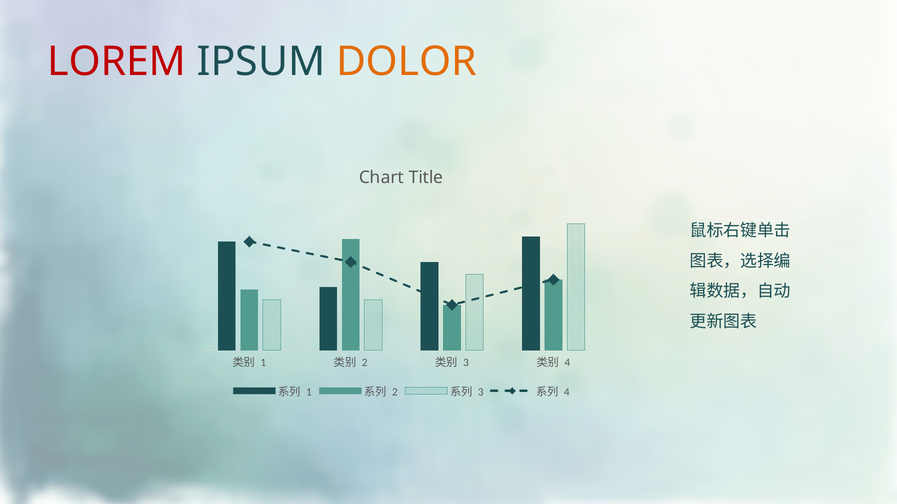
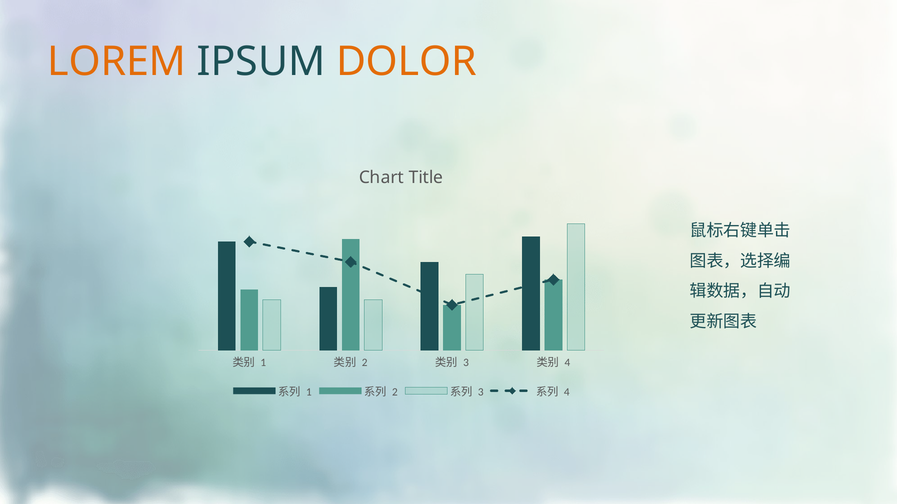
LOREM colour: red -> orange
